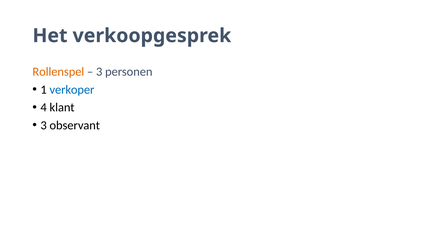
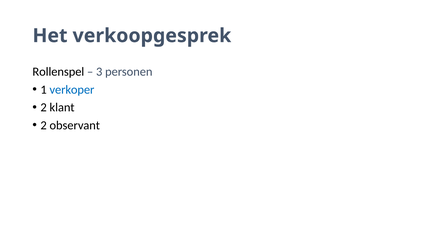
Rollenspel colour: orange -> black
4 at (44, 108): 4 -> 2
3 at (44, 126): 3 -> 2
